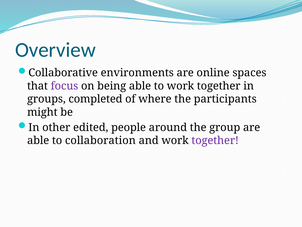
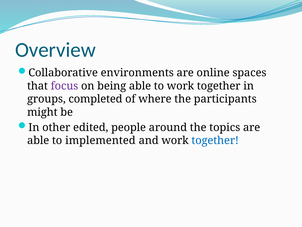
group: group -> topics
collaboration: collaboration -> implemented
together at (215, 140) colour: purple -> blue
